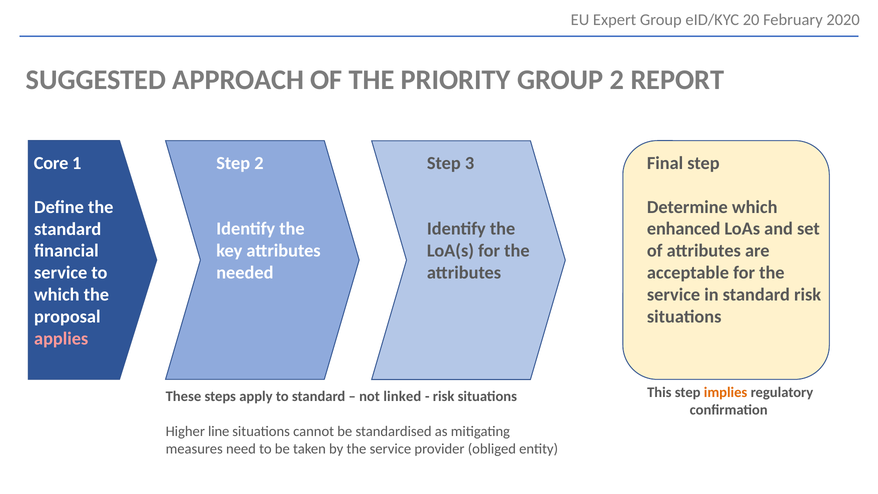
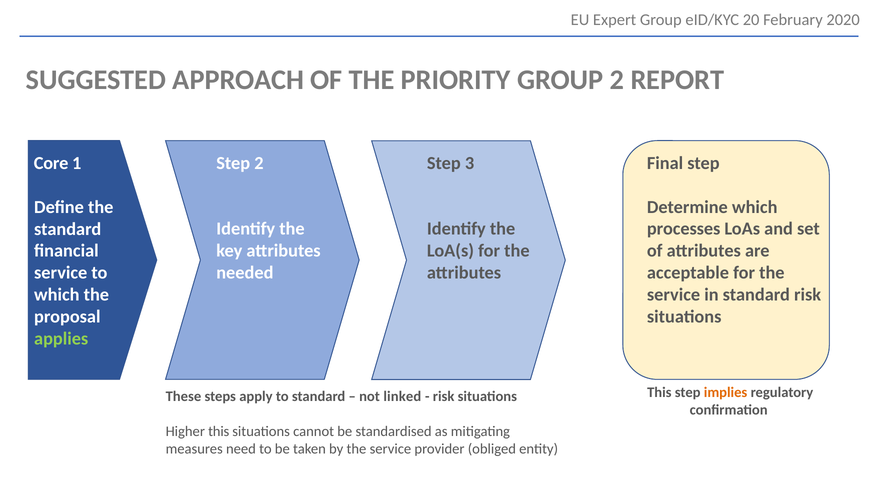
enhanced: enhanced -> processes
applies colour: pink -> light green
Higher line: line -> this
